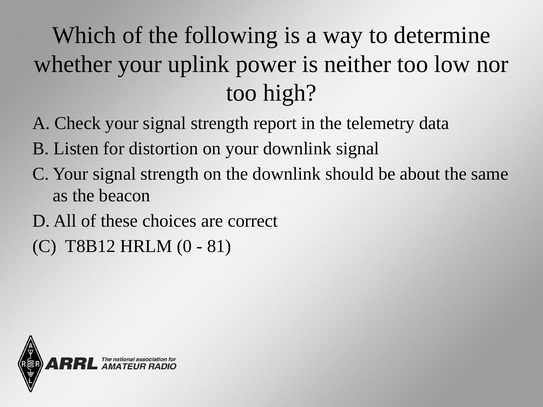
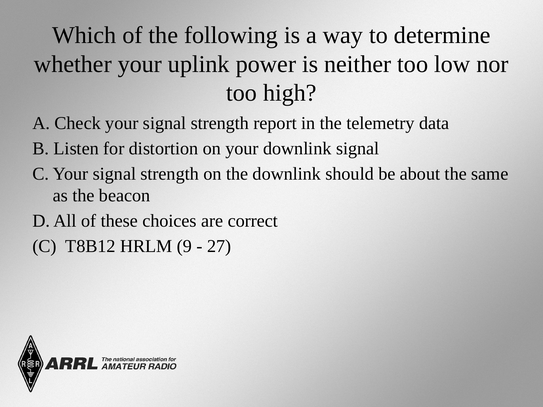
0: 0 -> 9
81: 81 -> 27
